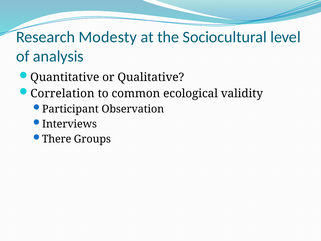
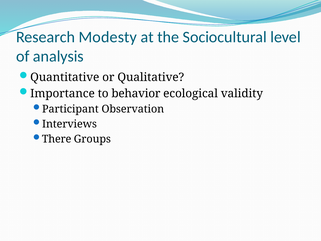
Correlation: Correlation -> Importance
common: common -> behavior
